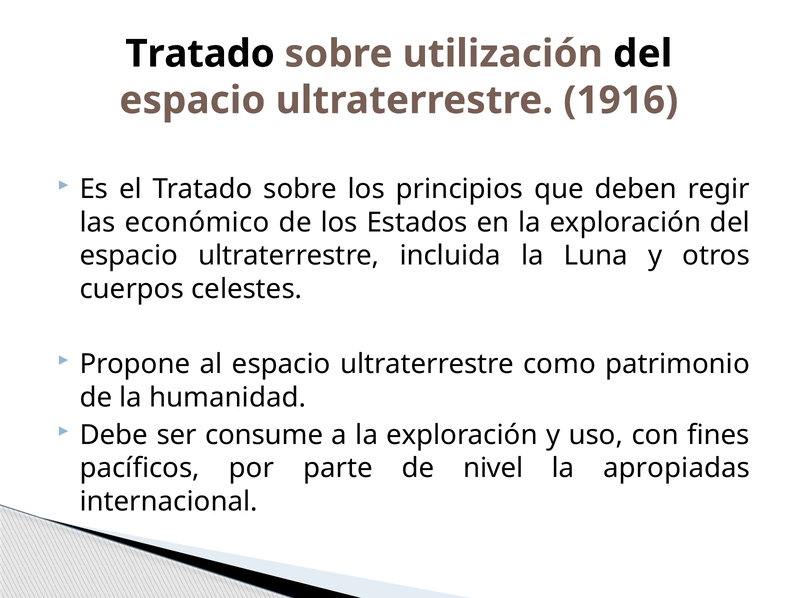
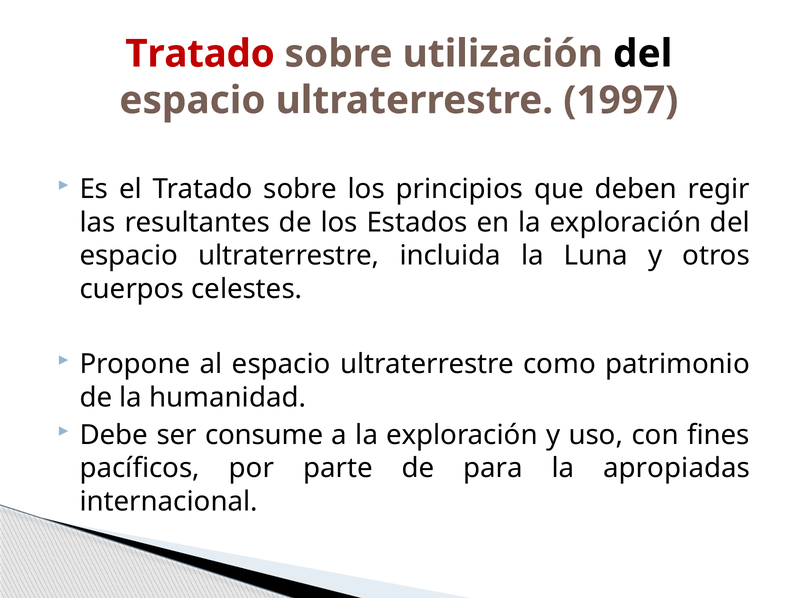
Tratado at (200, 54) colour: black -> red
1916: 1916 -> 1997
económico: económico -> resultantes
nivel: nivel -> para
